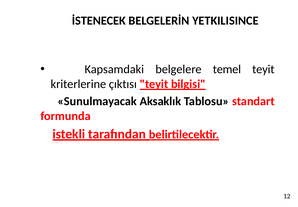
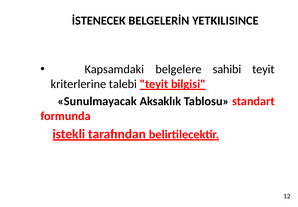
temel: temel -> sahibi
çıktısı: çıktısı -> talebi
